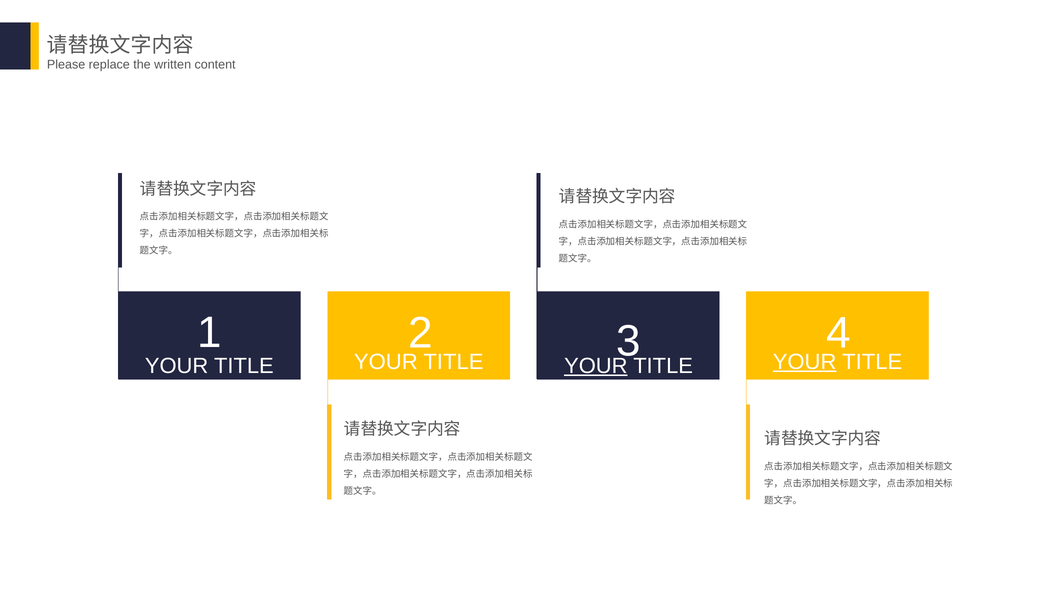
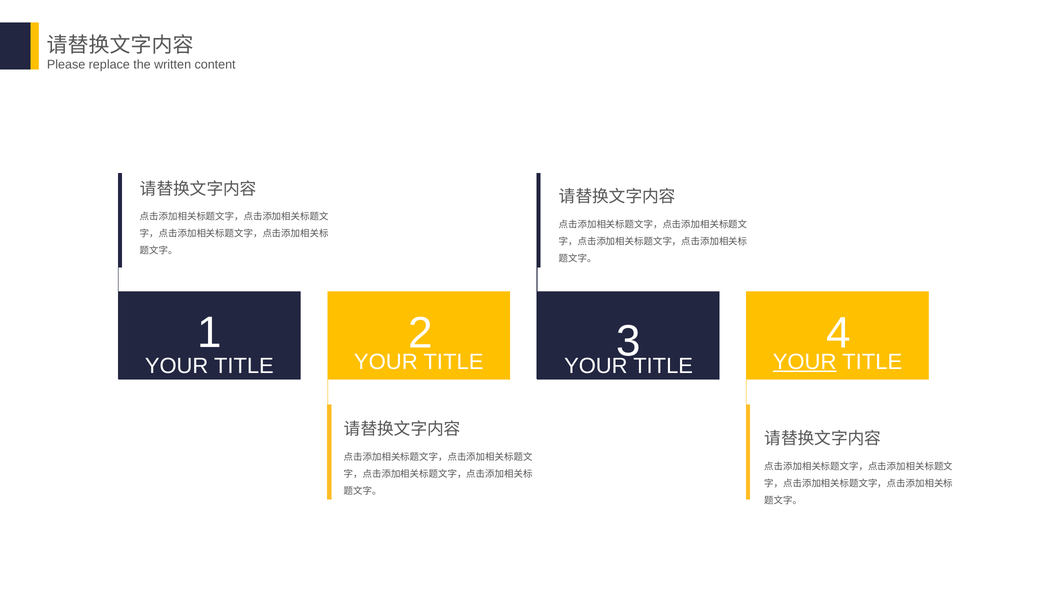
YOUR at (596, 366) underline: present -> none
